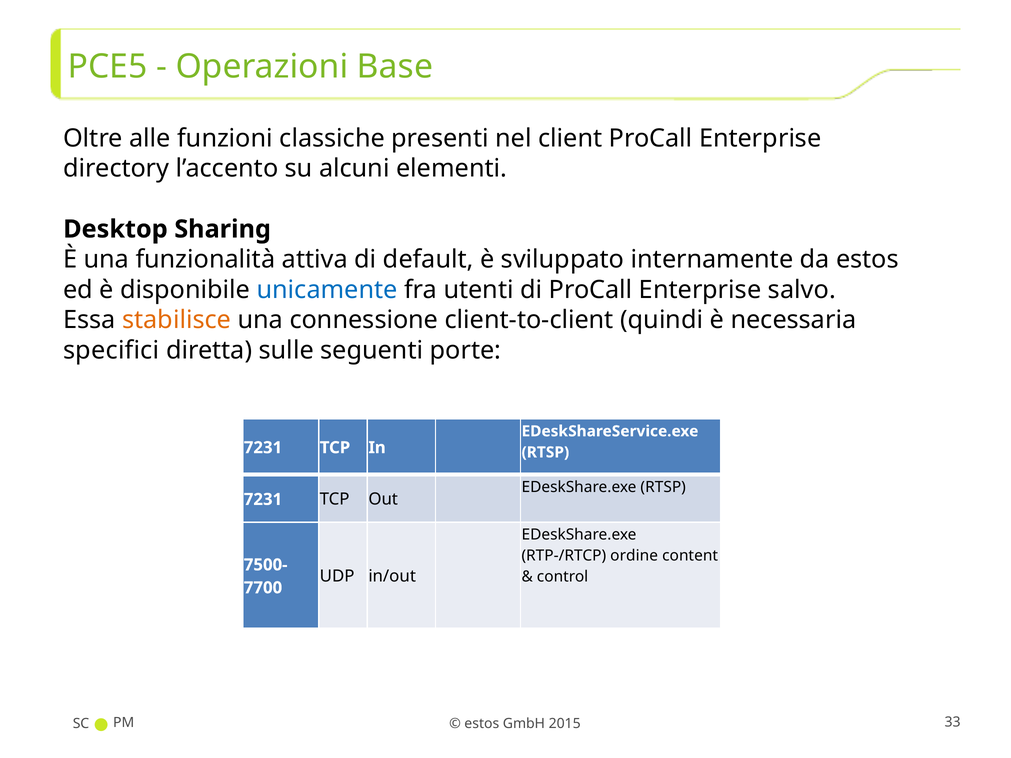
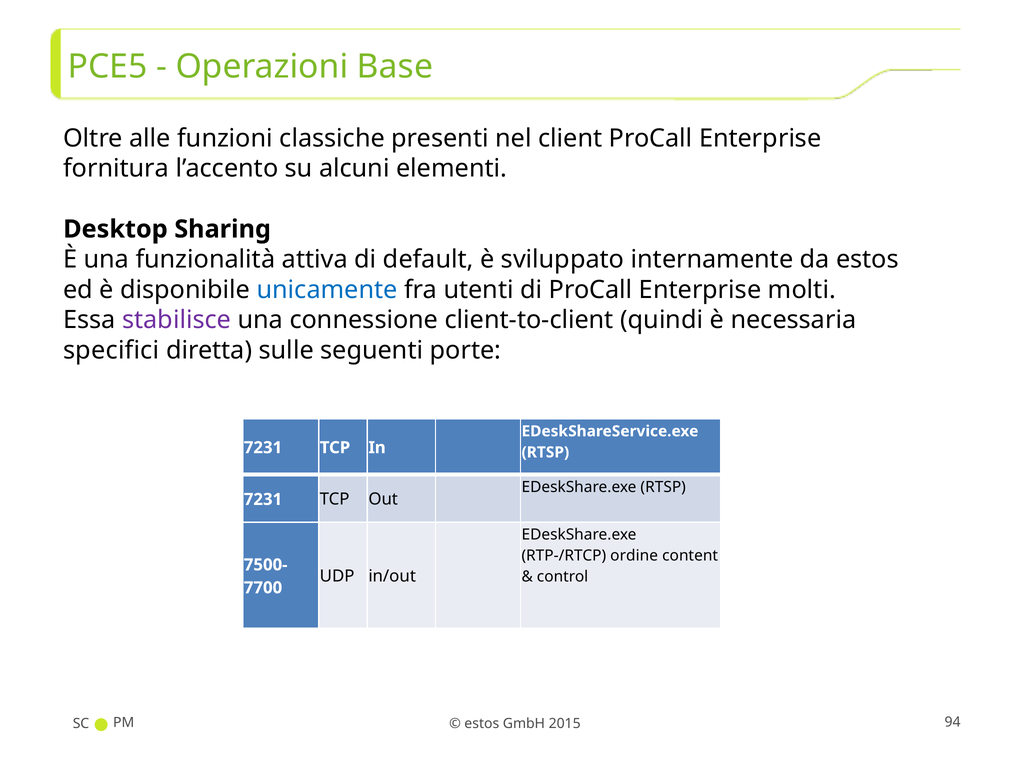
directory: directory -> fornitura
salvo: salvo -> molti
stabilisce colour: orange -> purple
33: 33 -> 94
